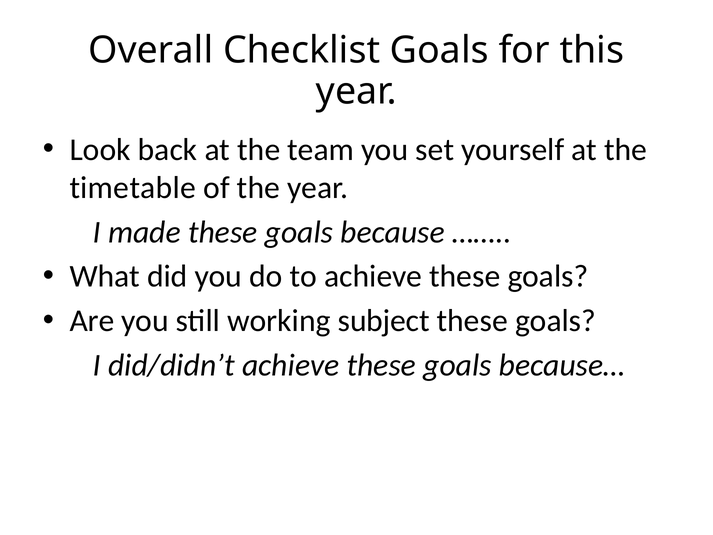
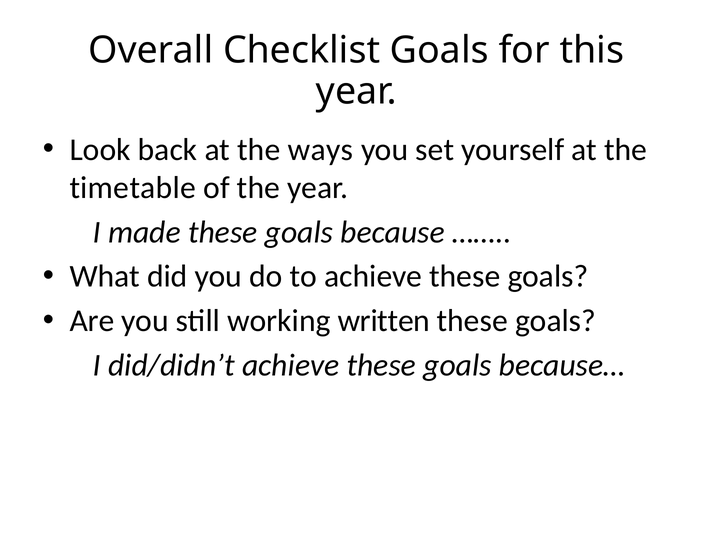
team: team -> ways
subject: subject -> written
